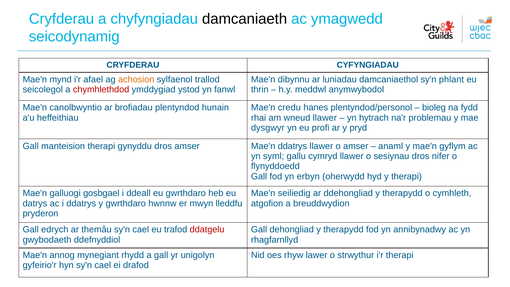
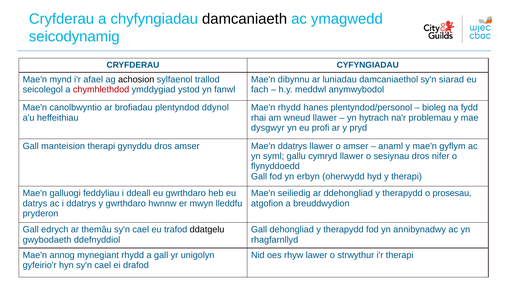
achosion colour: orange -> black
phlant: phlant -> siarad
thrin: thrin -> fach
hunain: hunain -> ddynol
Mae'n credu: credu -> rhydd
gosbgael: gosbgael -> feddyliau
cymhleth: cymhleth -> prosesau
ddatgelu colour: red -> black
